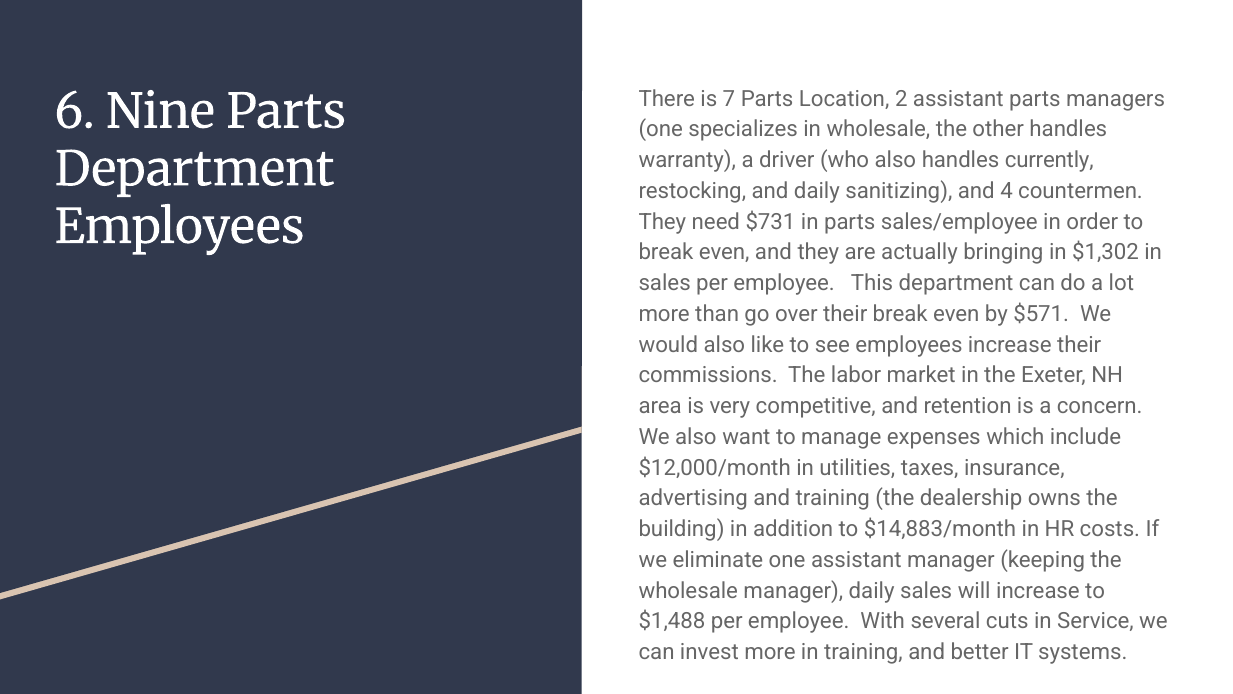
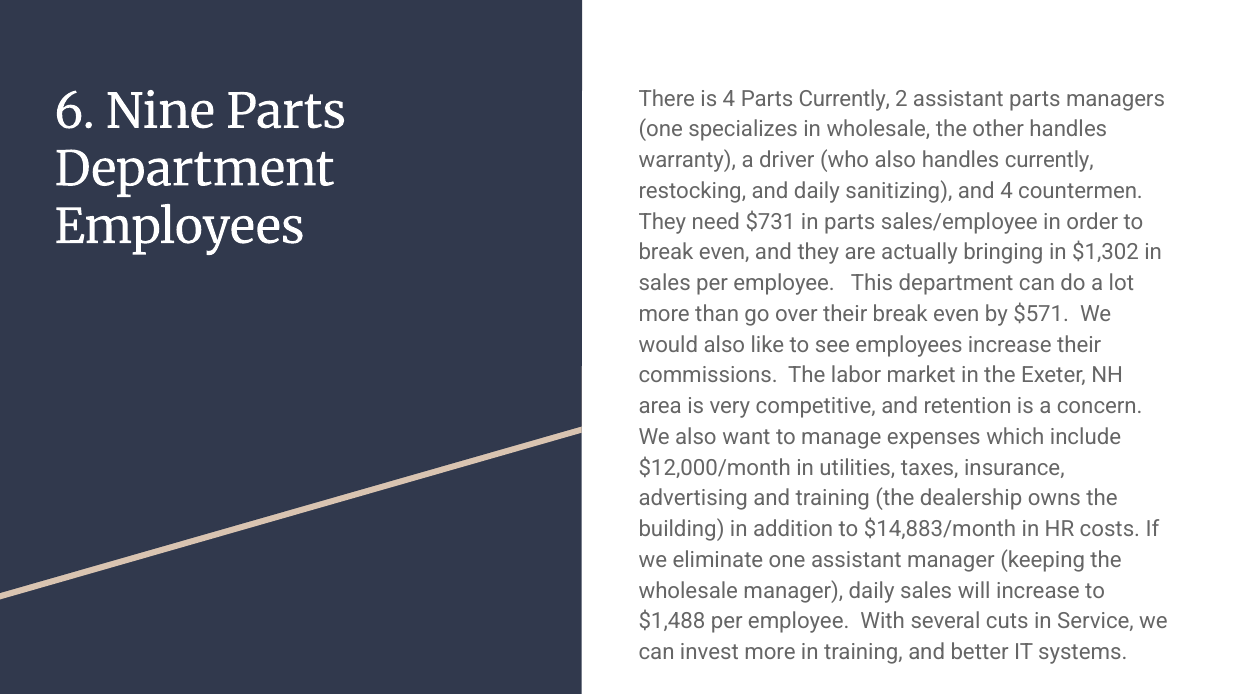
is 7: 7 -> 4
Parts Location: Location -> Currently
